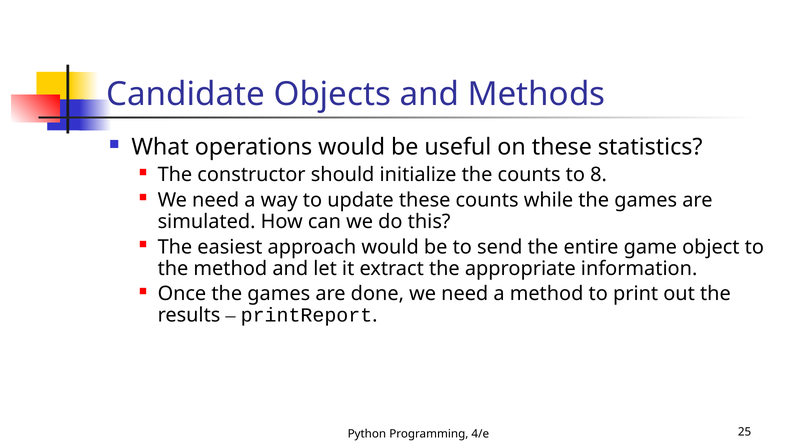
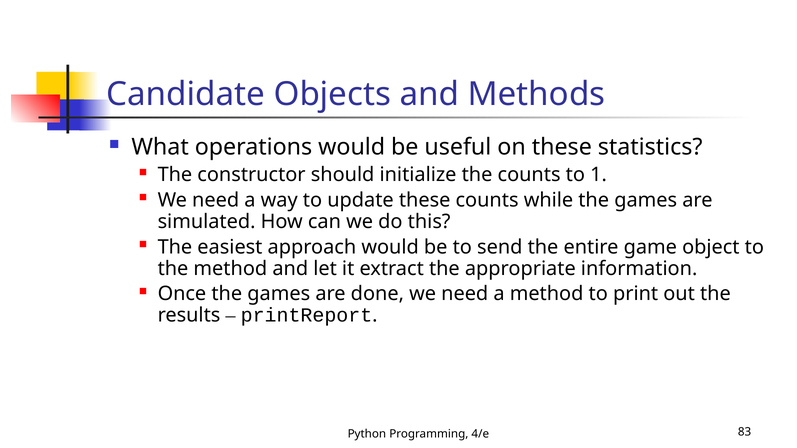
8: 8 -> 1
25: 25 -> 83
